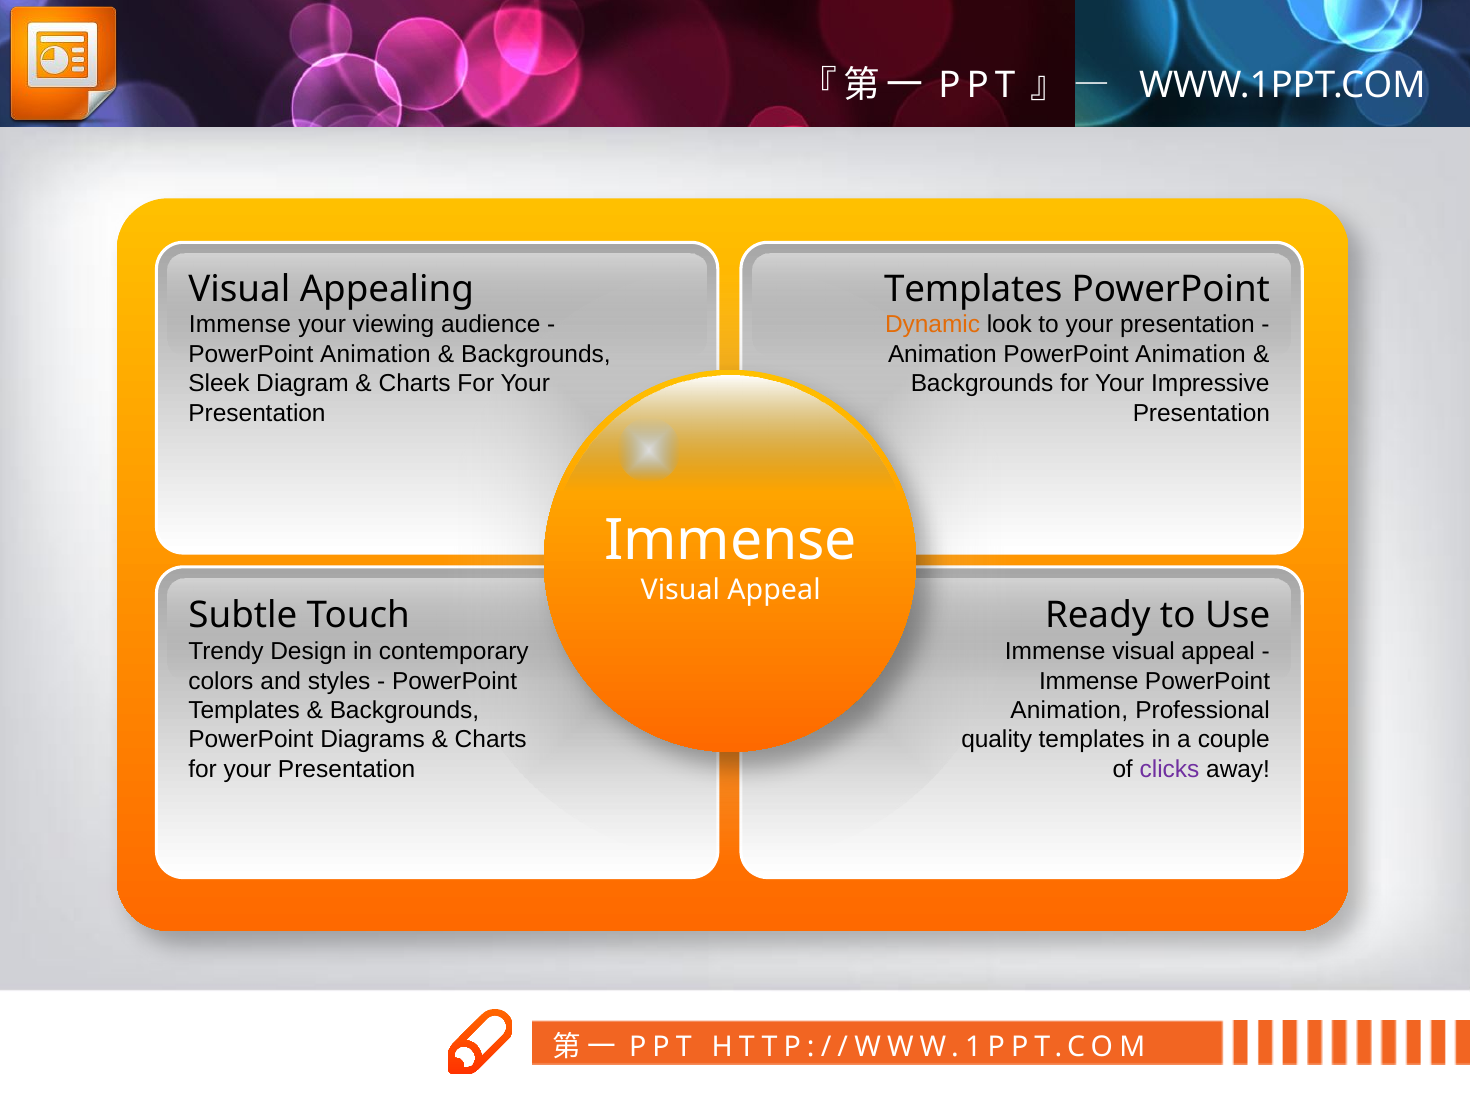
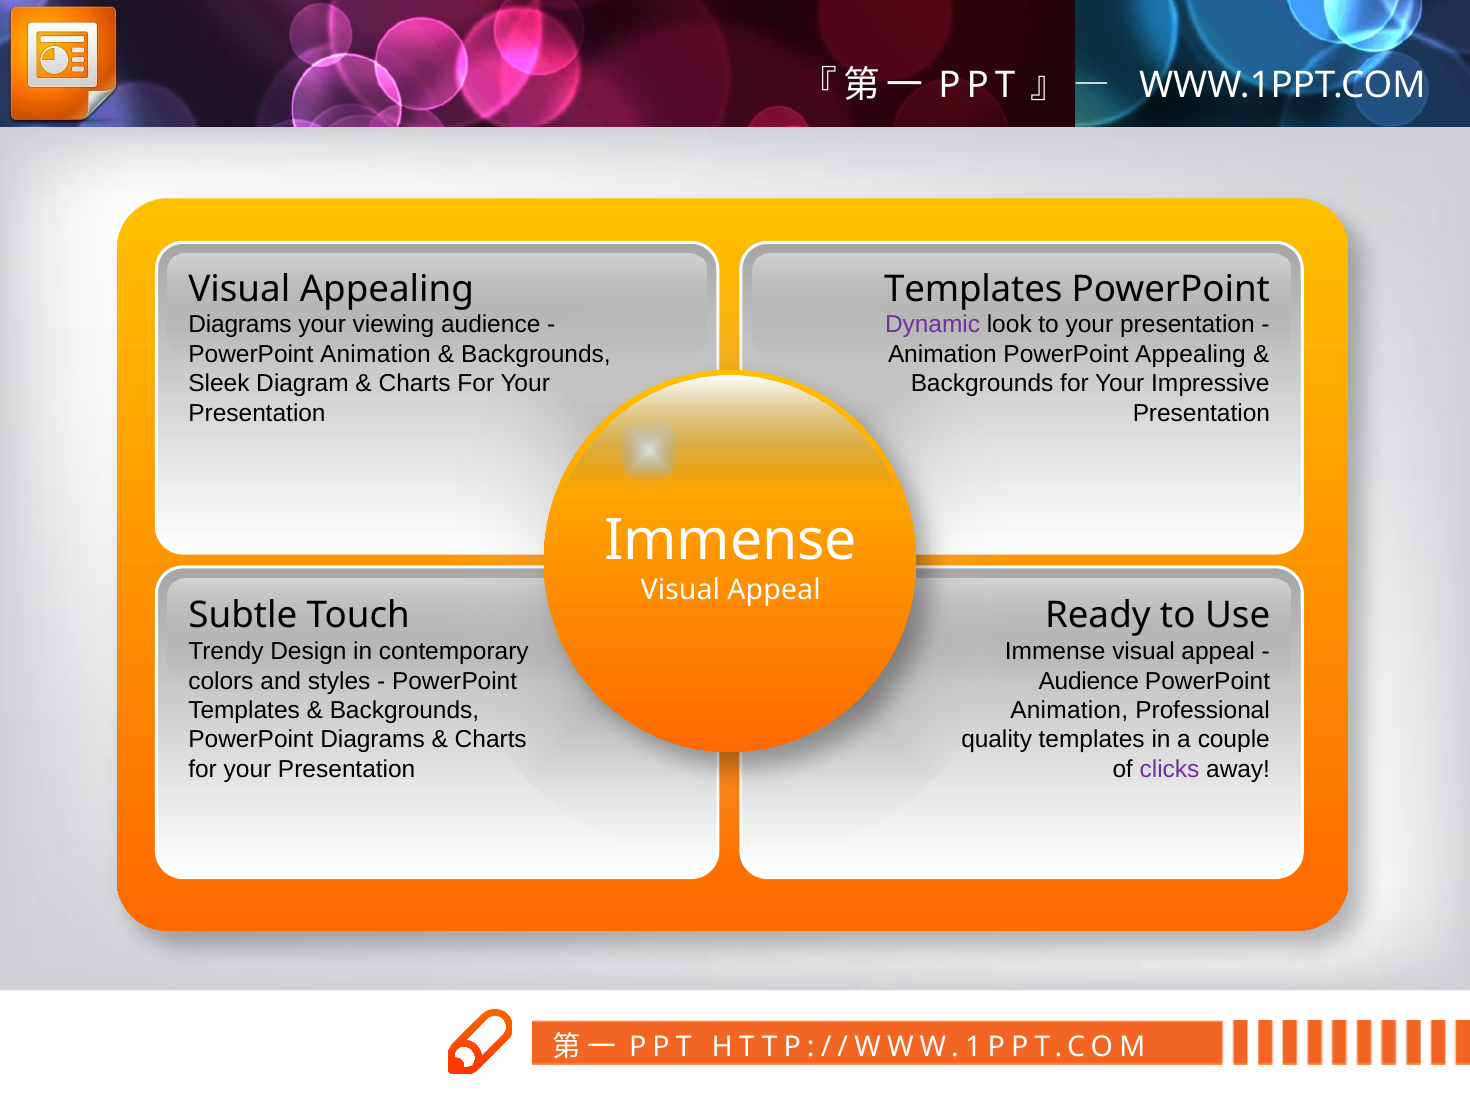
Immense at (240, 325): Immense -> Diagrams
Dynamic colour: orange -> purple
Animation PowerPoint Animation: Animation -> Appealing
Immense at (1089, 681): Immense -> Audience
